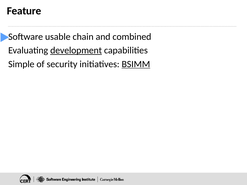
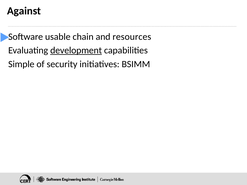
Feature: Feature -> Against
combined: combined -> resources
BSIMM underline: present -> none
